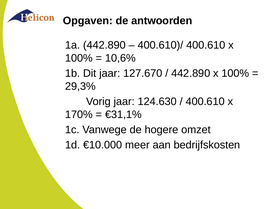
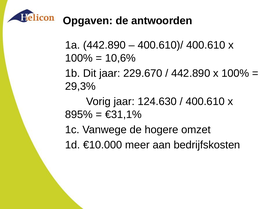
127.670: 127.670 -> 229.670
170%: 170% -> 895%
